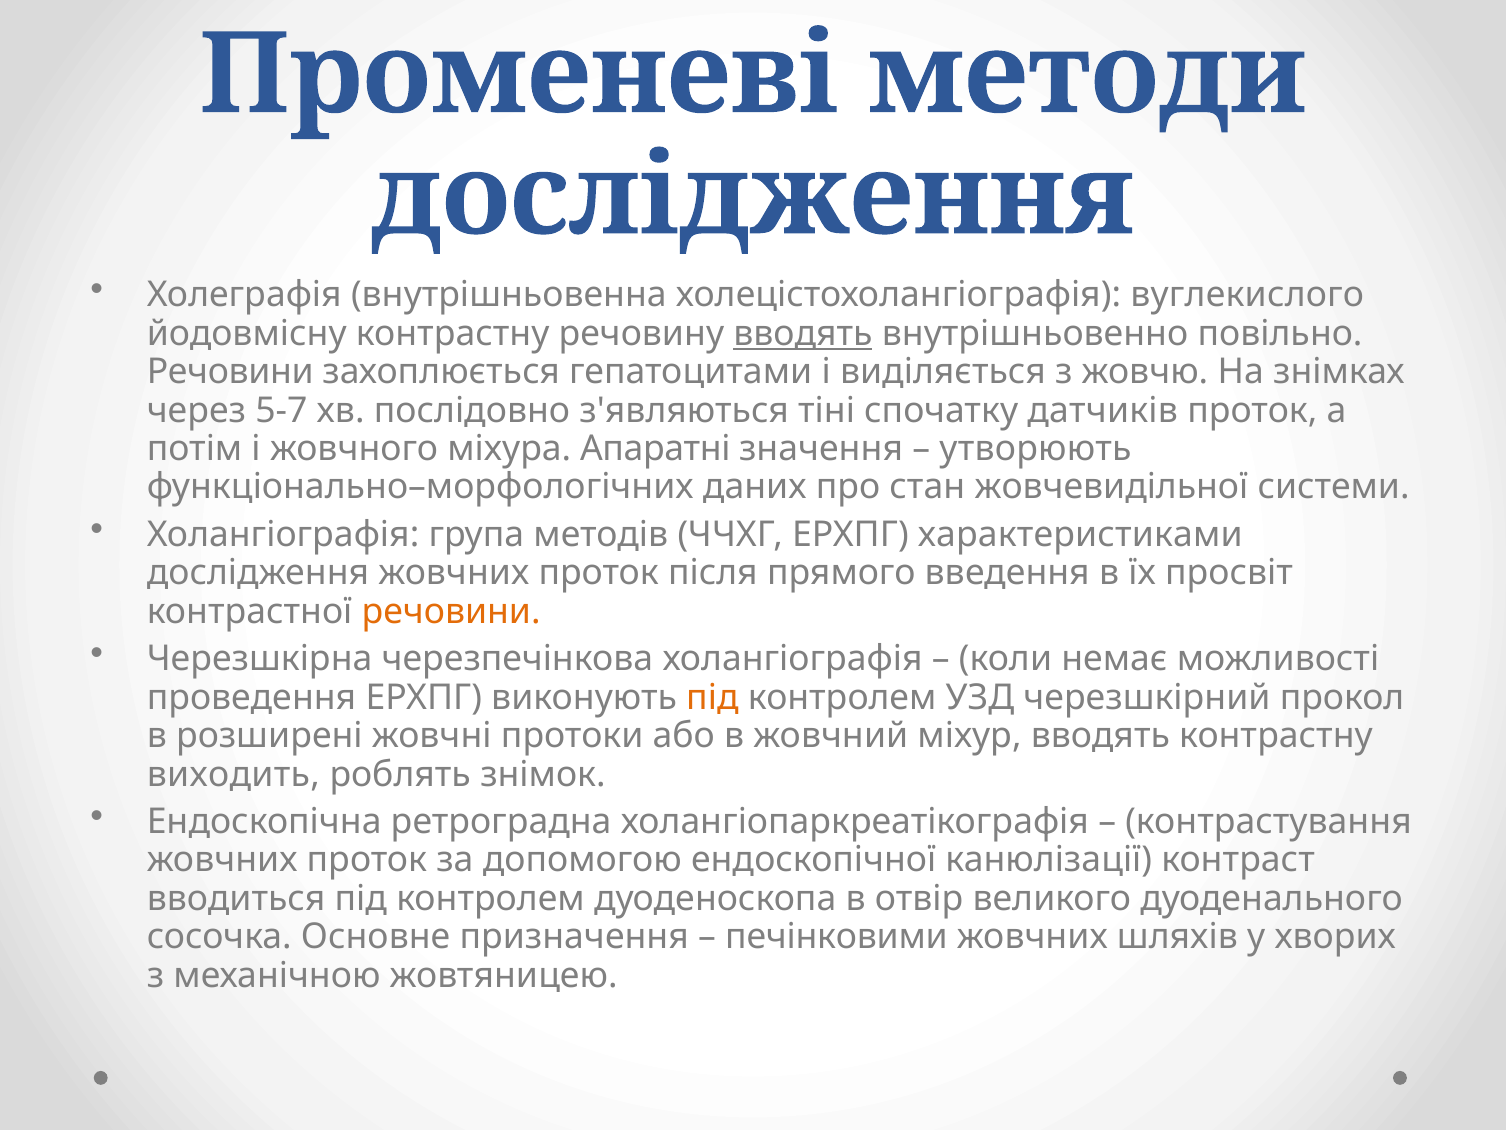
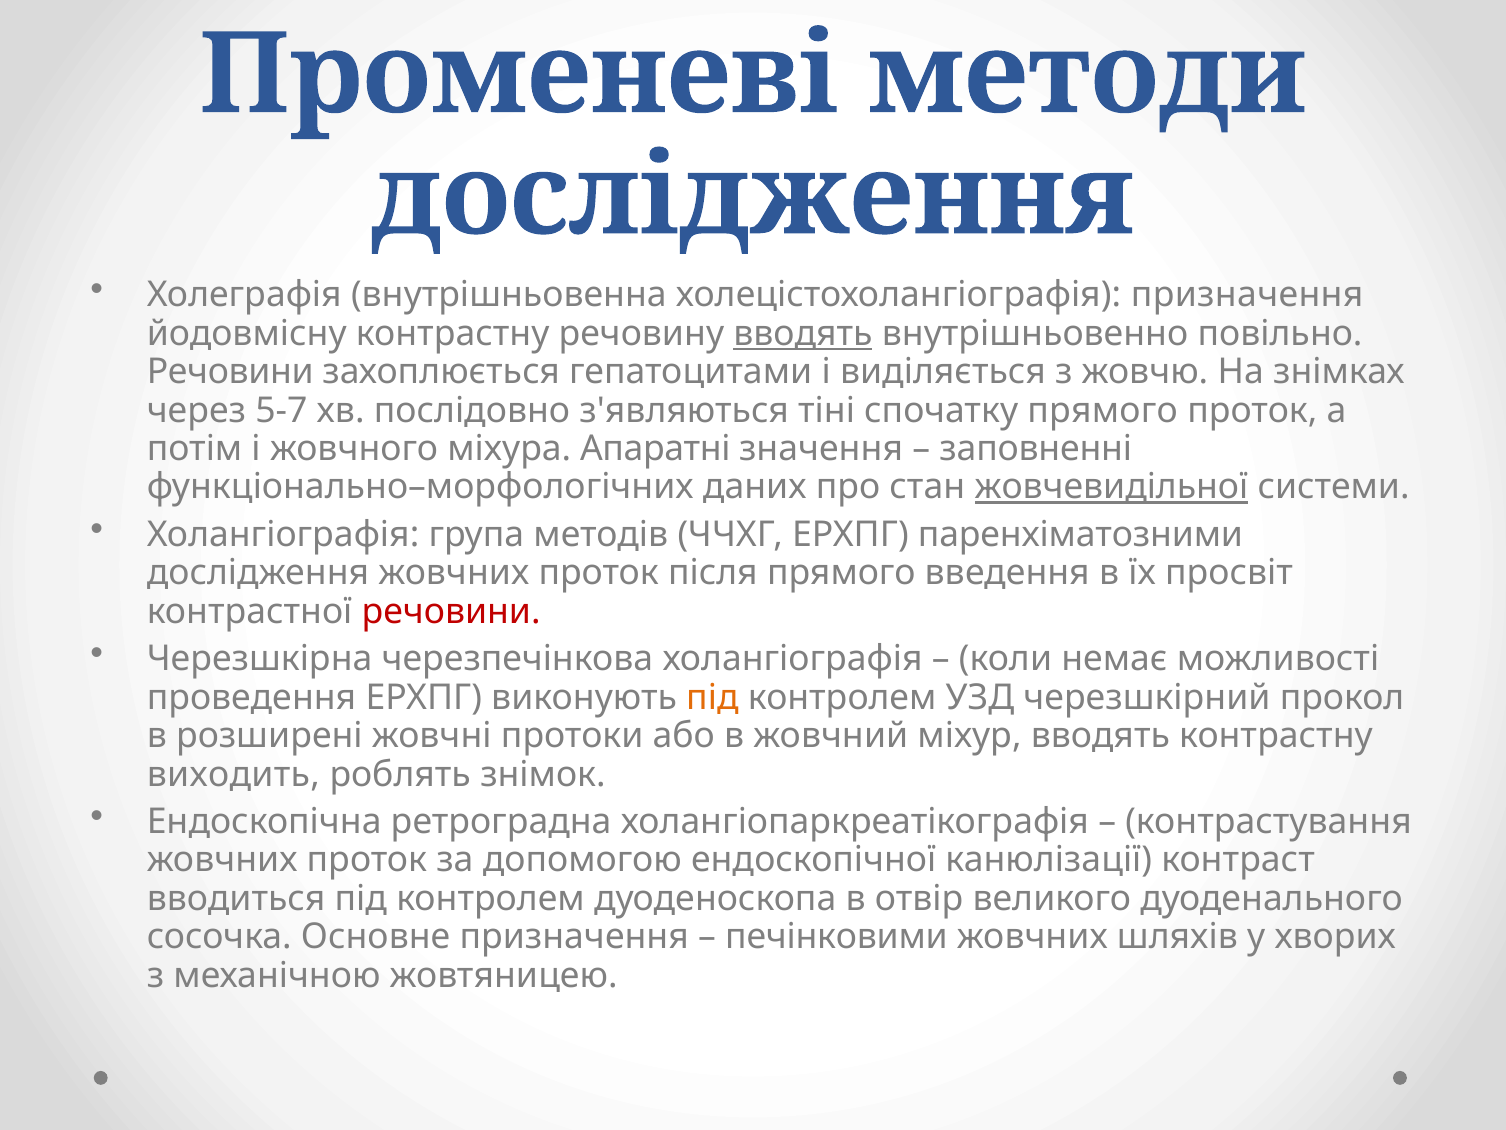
холецістохолангіографія вуглекислого: вуглекислого -> призначення
спочатку датчиків: датчиків -> прямого
утворюють: утворюють -> заповненні
жовчевидільної underline: none -> present
характеристиками: характеристиками -> паренхіматозними
речовини at (451, 611) colour: orange -> red
